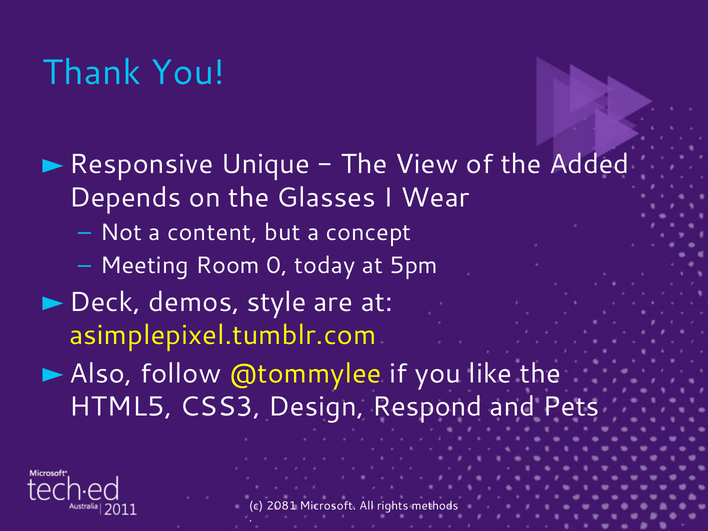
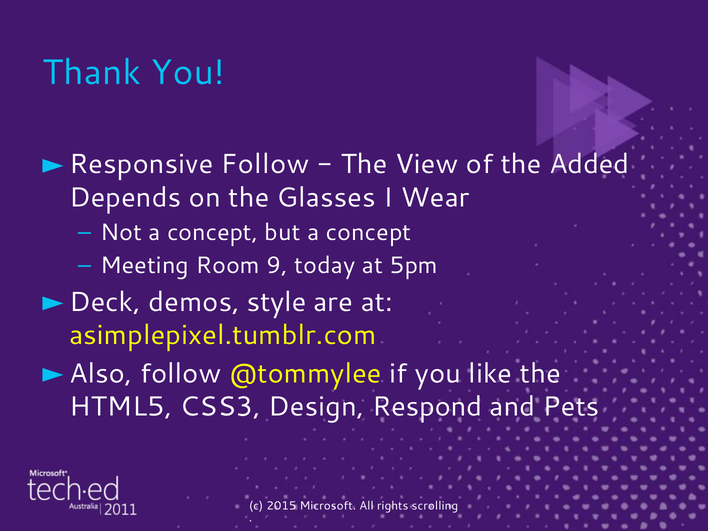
Unique at (265, 164): Unique -> Follow
Not a content: content -> concept
0: 0 -> 9
2081: 2081 -> 2015
methods: methods -> scrolling
